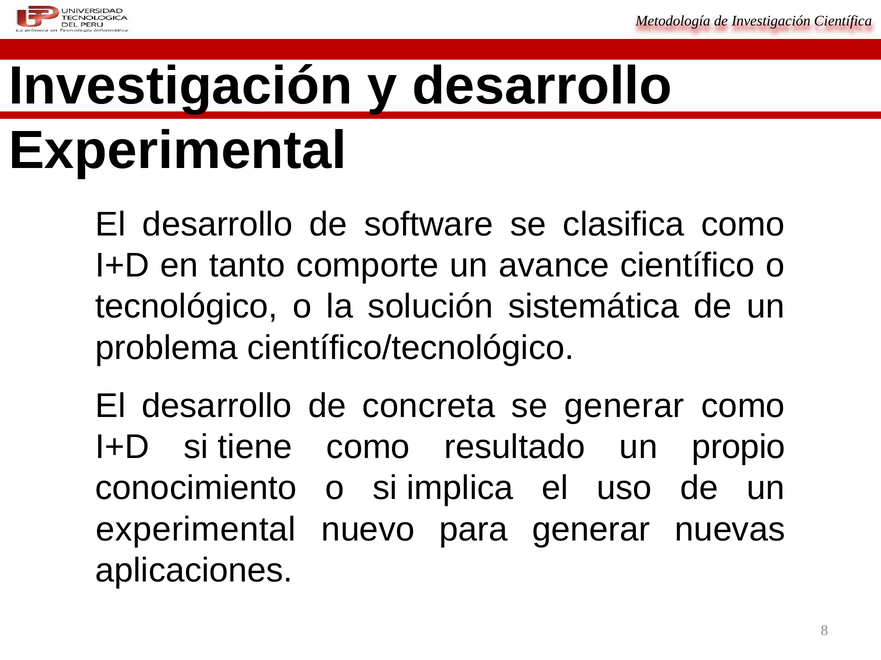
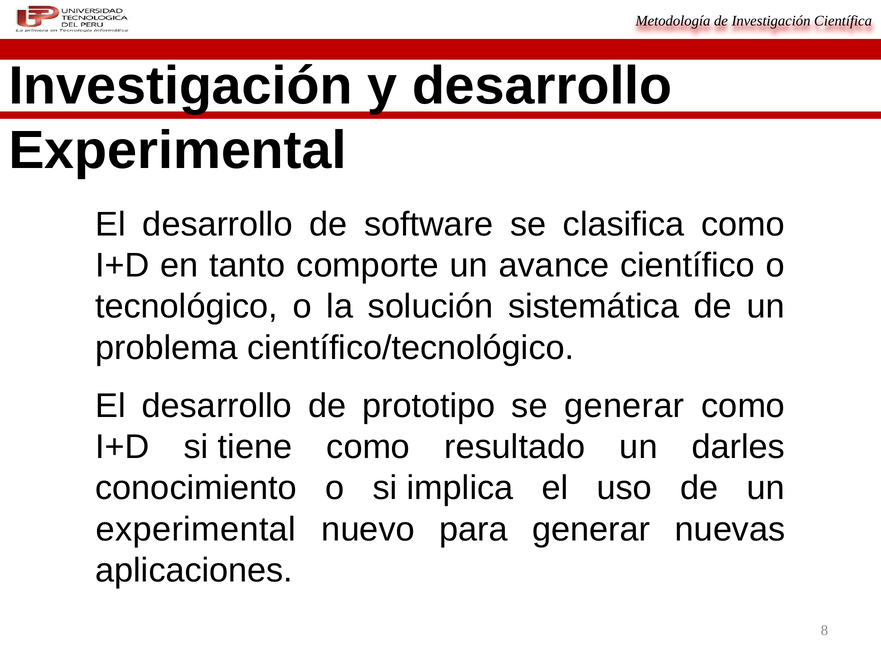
concreta: concreta -> prototipo
propio: propio -> darles
